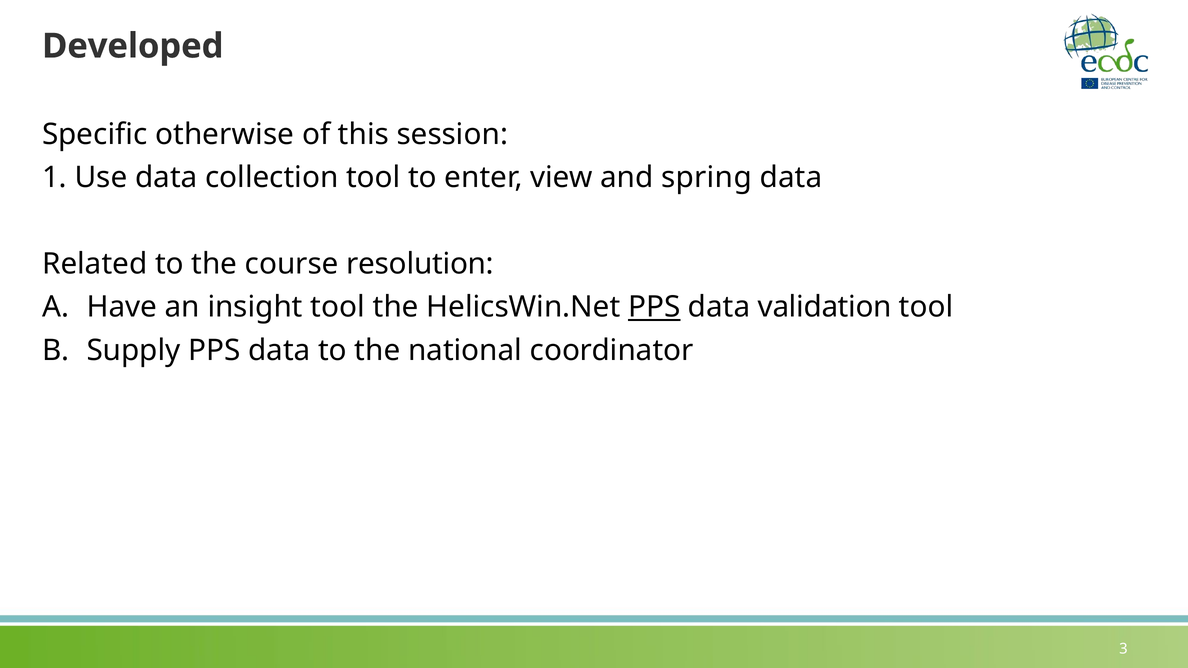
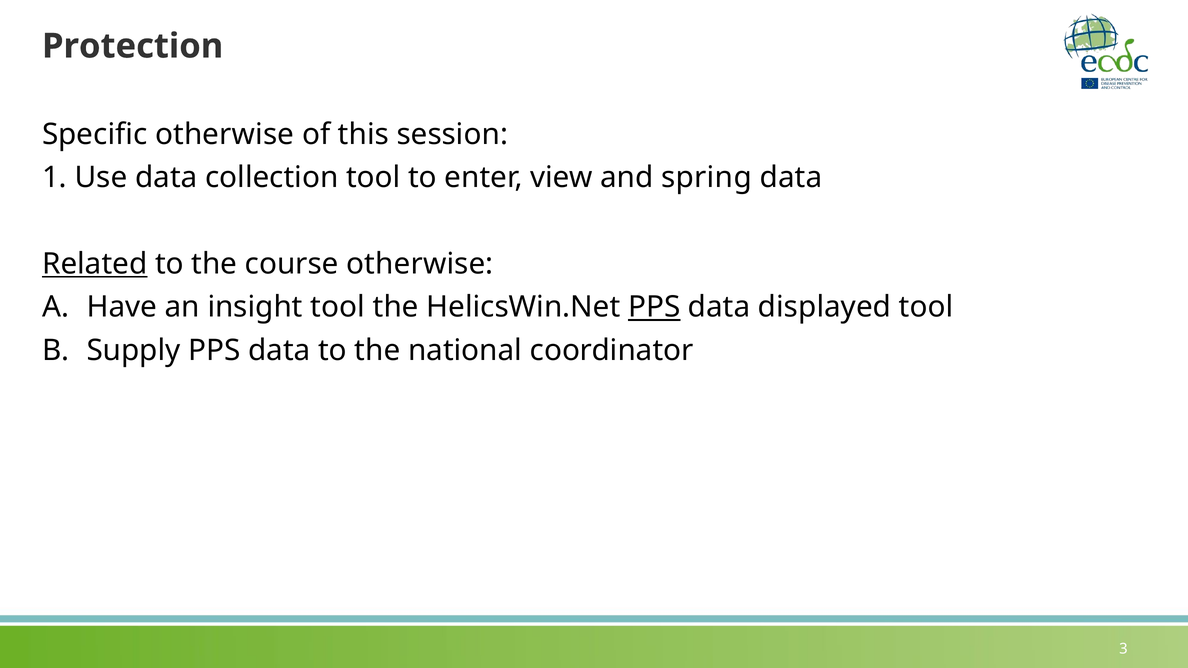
Developed: Developed -> Protection
Related underline: none -> present
course resolution: resolution -> otherwise
validation: validation -> displayed
